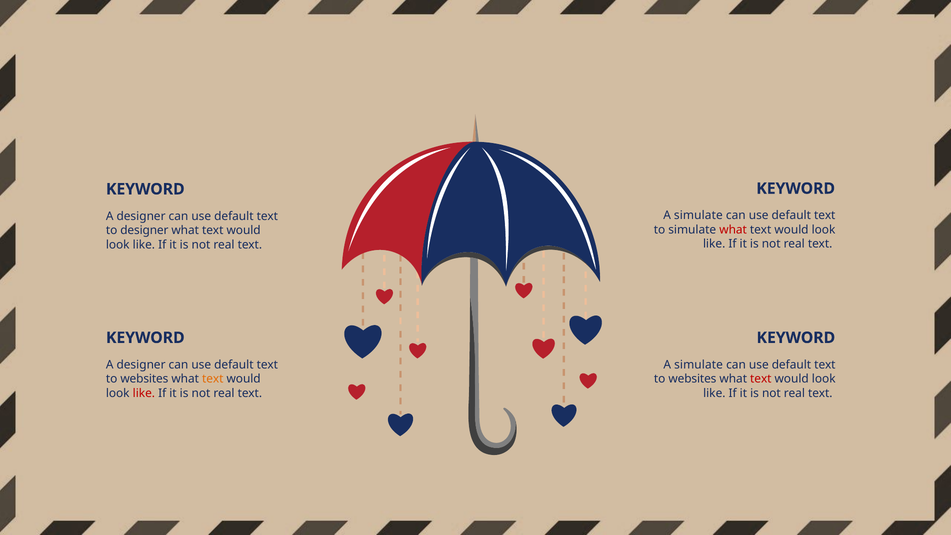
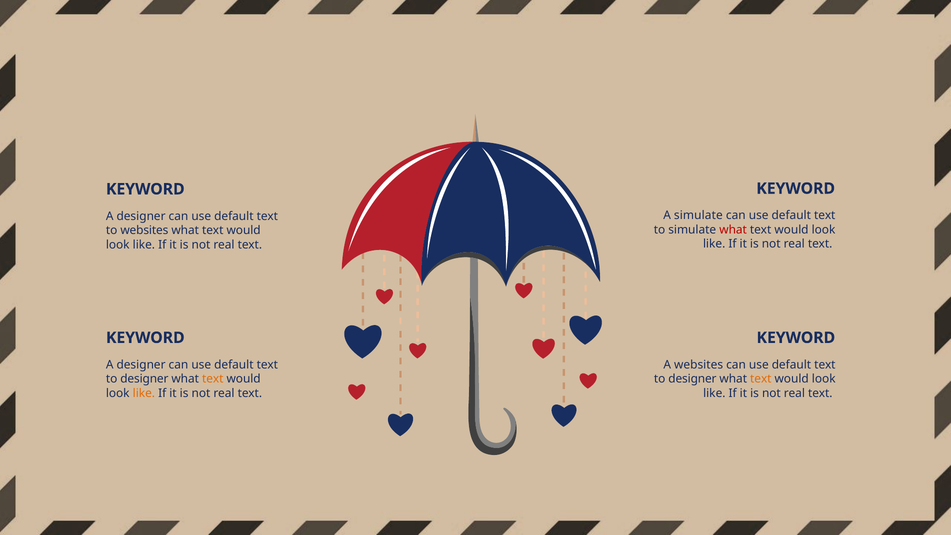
to designer: designer -> websites
simulate at (699, 365): simulate -> websites
websites at (144, 379): websites -> designer
websites at (692, 379): websites -> designer
text at (761, 379) colour: red -> orange
like at (144, 393) colour: red -> orange
